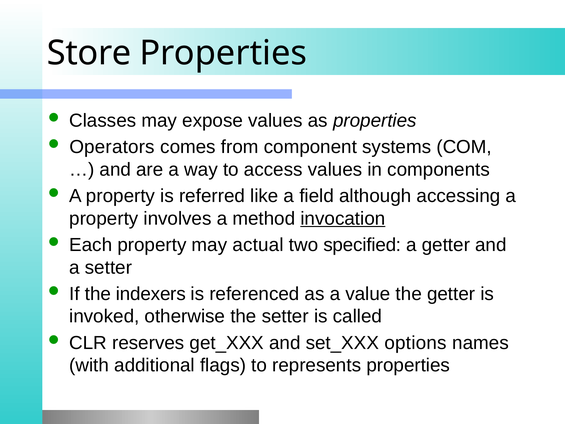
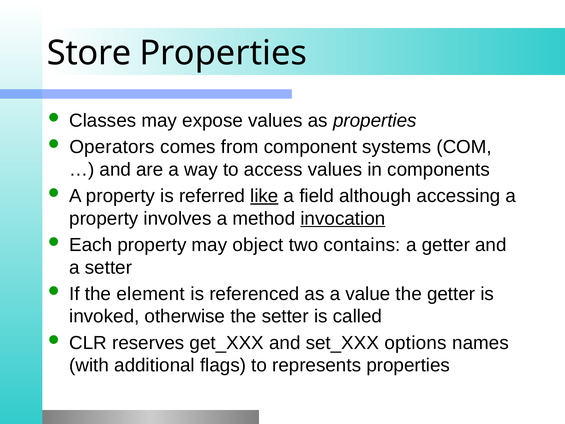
like underline: none -> present
actual: actual -> object
specified: specified -> contains
indexers: indexers -> element
